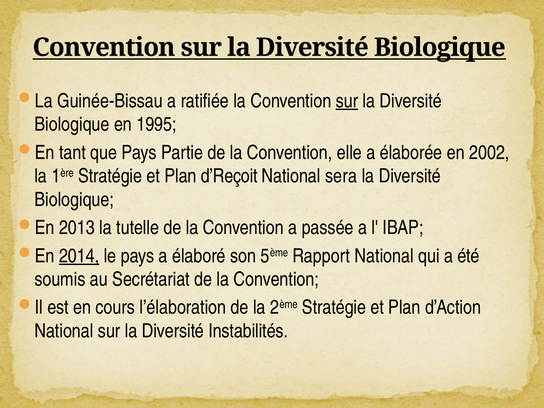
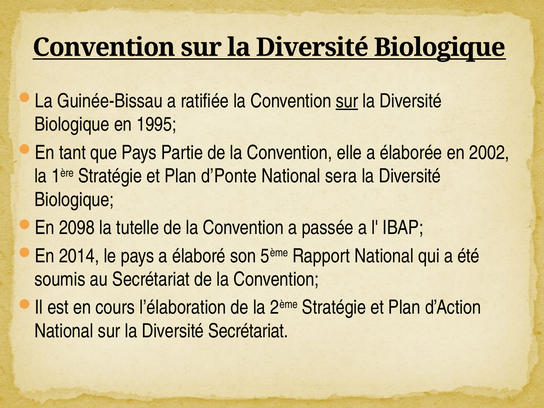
d’Reçoit: d’Reçoit -> d’Ponte
2013: 2013 -> 2098
2014 underline: present -> none
Diversité Instabilités: Instabilités -> Secrétariat
